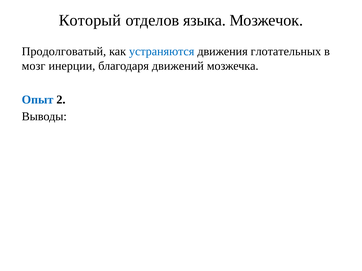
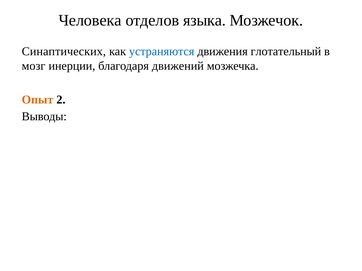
Который: Который -> Человека
Продолговатый: Продолговатый -> Синаптических
глотательных: глотательных -> глотательный
Опыт colour: blue -> orange
